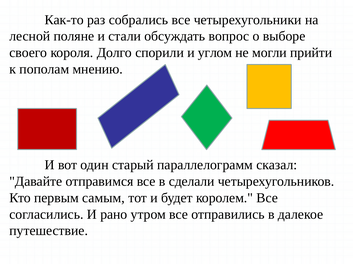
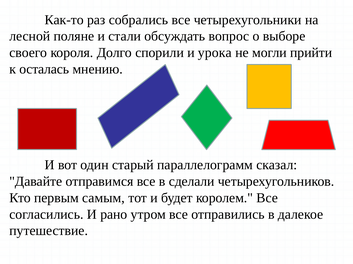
углом: углом -> урока
пополам: пополам -> осталась
